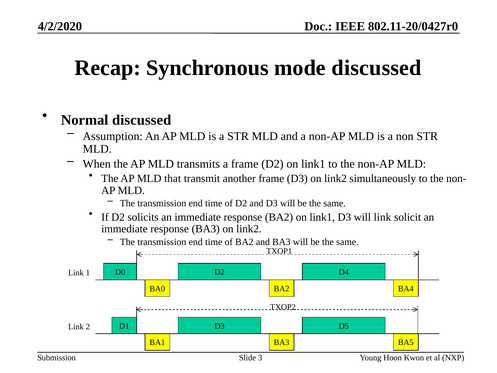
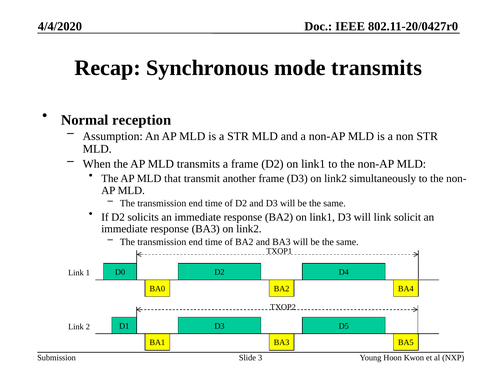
4/2/2020: 4/2/2020 -> 4/4/2020
mode discussed: discussed -> transmits
Normal discussed: discussed -> reception
